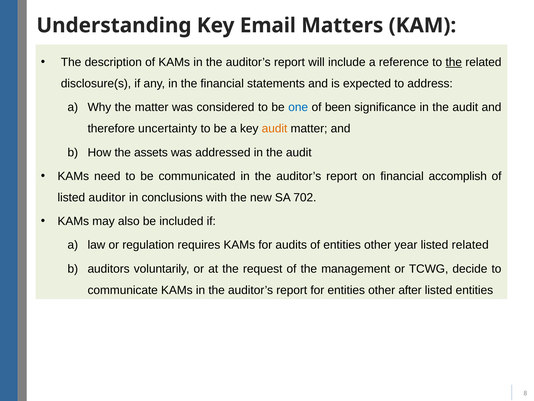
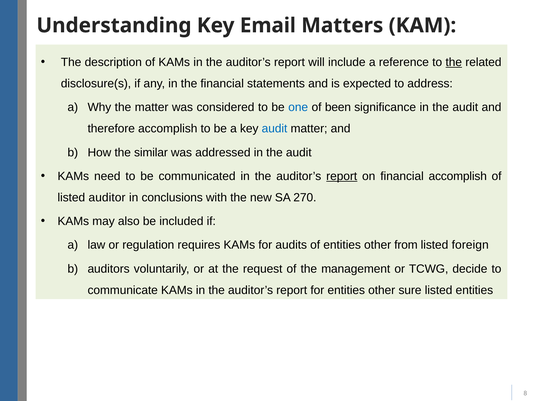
therefore uncertainty: uncertainty -> accomplish
audit at (275, 129) colour: orange -> blue
assets: assets -> similar
report at (342, 176) underline: none -> present
702: 702 -> 270
year: year -> from
listed related: related -> foreign
after: after -> sure
